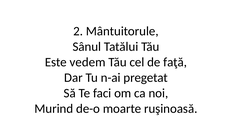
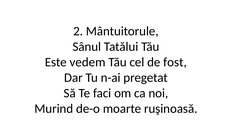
faţă: faţă -> fost
